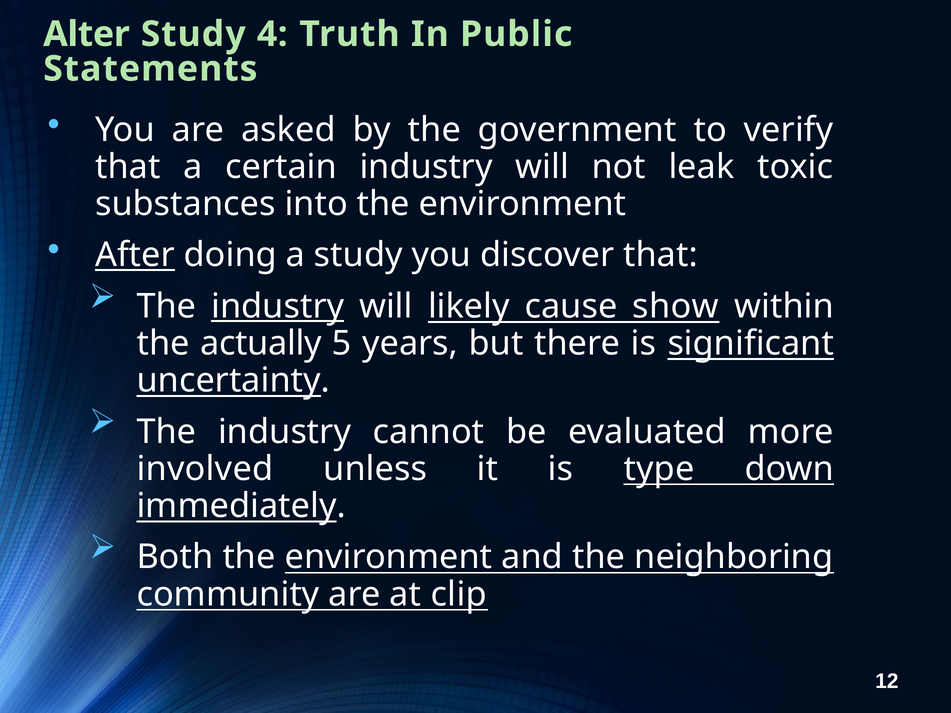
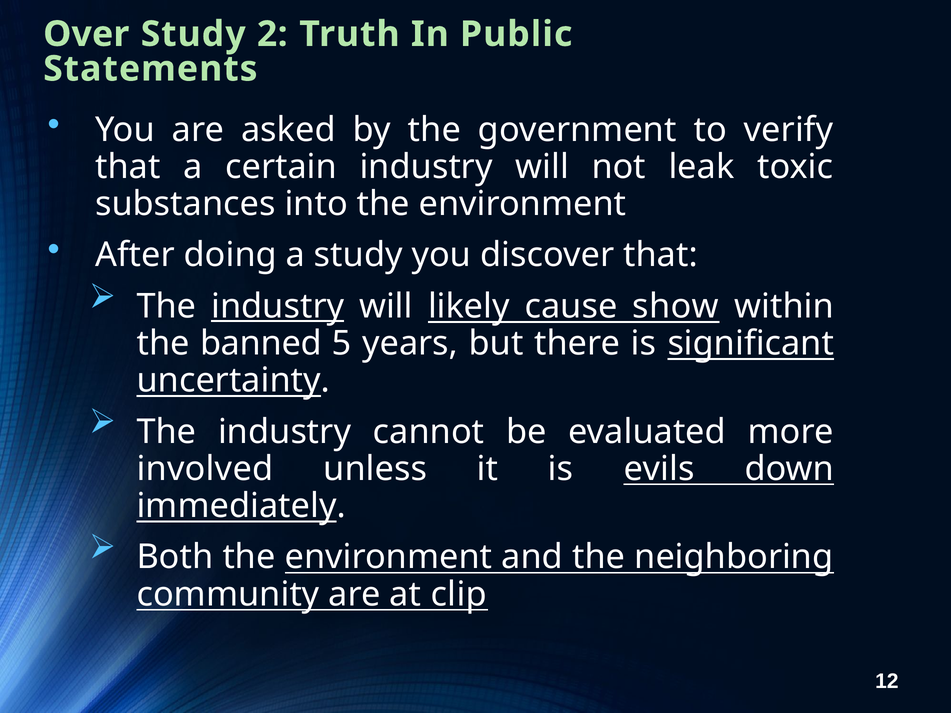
Alter: Alter -> Over
4: 4 -> 2
After underline: present -> none
actually: actually -> banned
type: type -> evils
